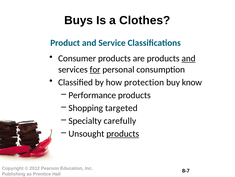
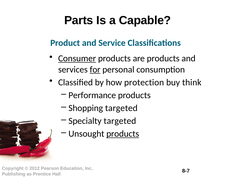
Buys: Buys -> Parts
Clothes: Clothes -> Capable
Consumer underline: none -> present
and at (189, 58) underline: present -> none
know: know -> think
Specialty carefully: carefully -> targeted
